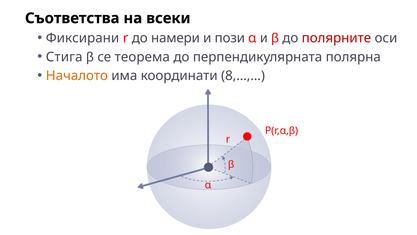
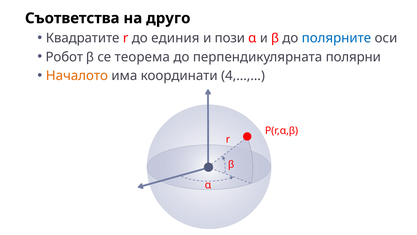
всеки: всеки -> друго
Фиксирани: Фиксирани -> Квадратите
намери: намери -> единия
полярните colour: red -> blue
Стига: Стига -> Робот
полярна: полярна -> полярни
8,…,…: 8,…,… -> 4,…,…
